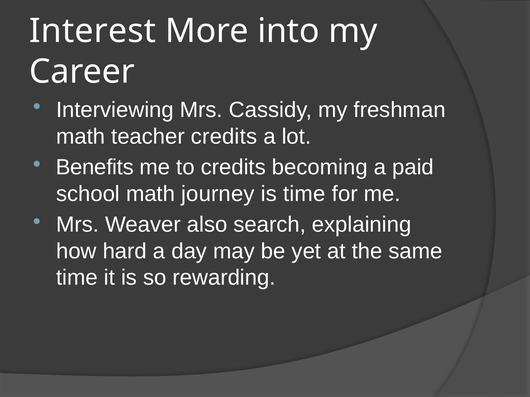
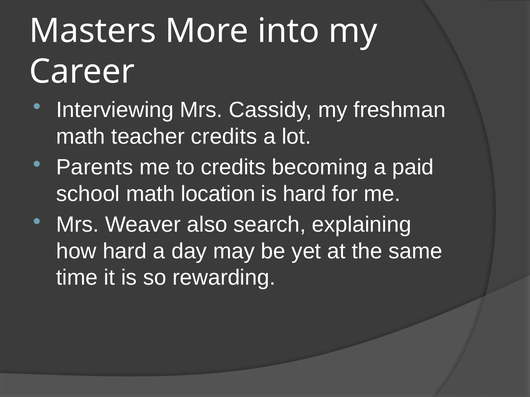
Interest: Interest -> Masters
Benefits: Benefits -> Parents
journey: journey -> location
is time: time -> hard
